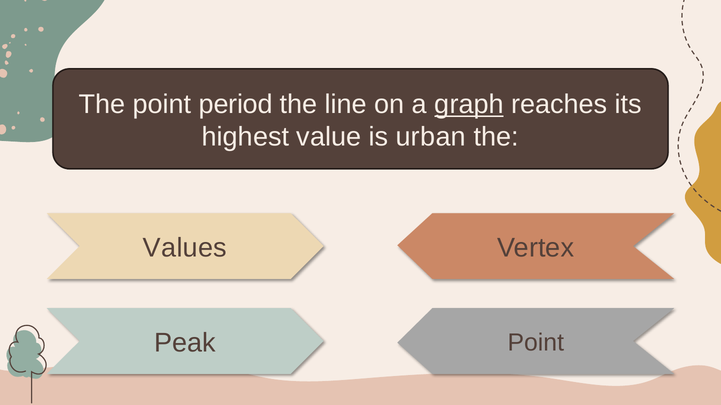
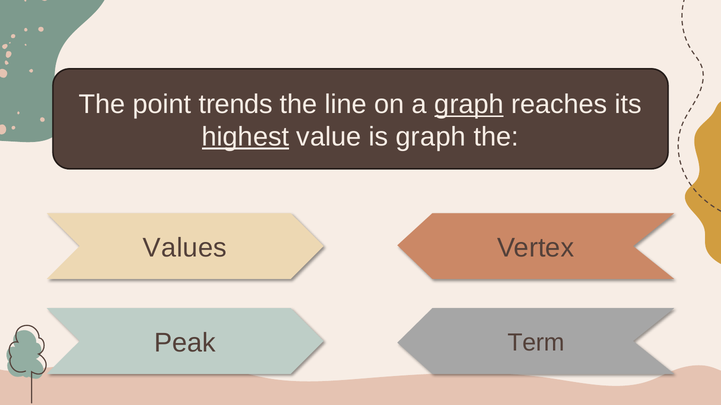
period: period -> trends
highest underline: none -> present
is urban: urban -> graph
Point at (536, 343): Point -> Term
